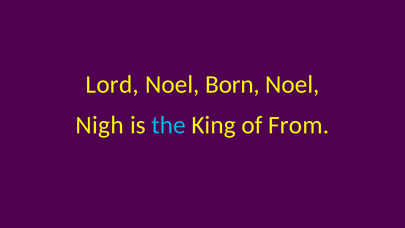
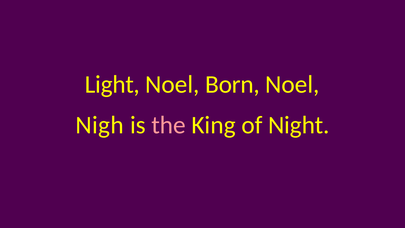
Lord: Lord -> Light
the colour: light blue -> pink
From: From -> Night
